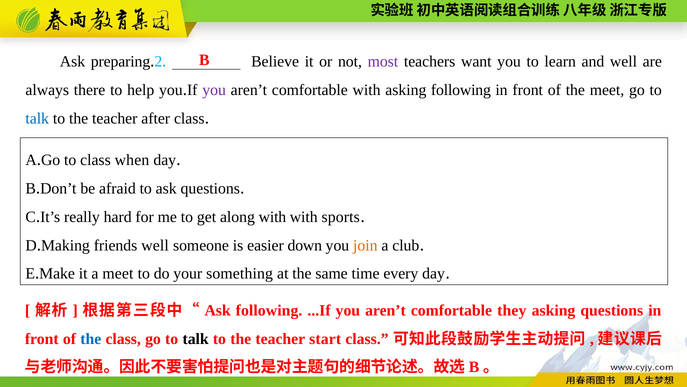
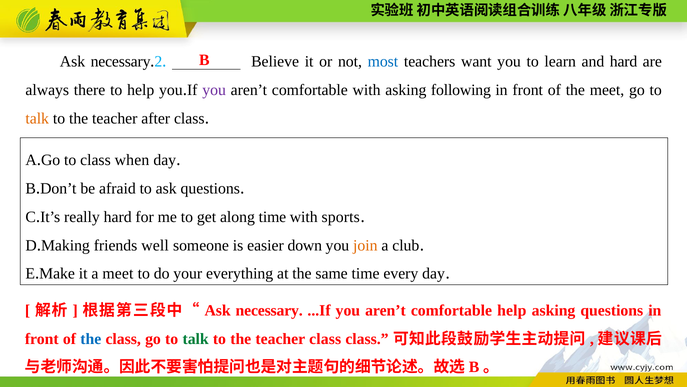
preparing at (121, 62): preparing -> necessary
most colour: purple -> blue
and well: well -> hard
talk at (37, 118) colour: blue -> orange
along with: with -> time
something: something -> everything
following at (269, 310): following -> necessary
comfortable they: they -> help
talk at (196, 338) colour: black -> green
teacher start: start -> class
